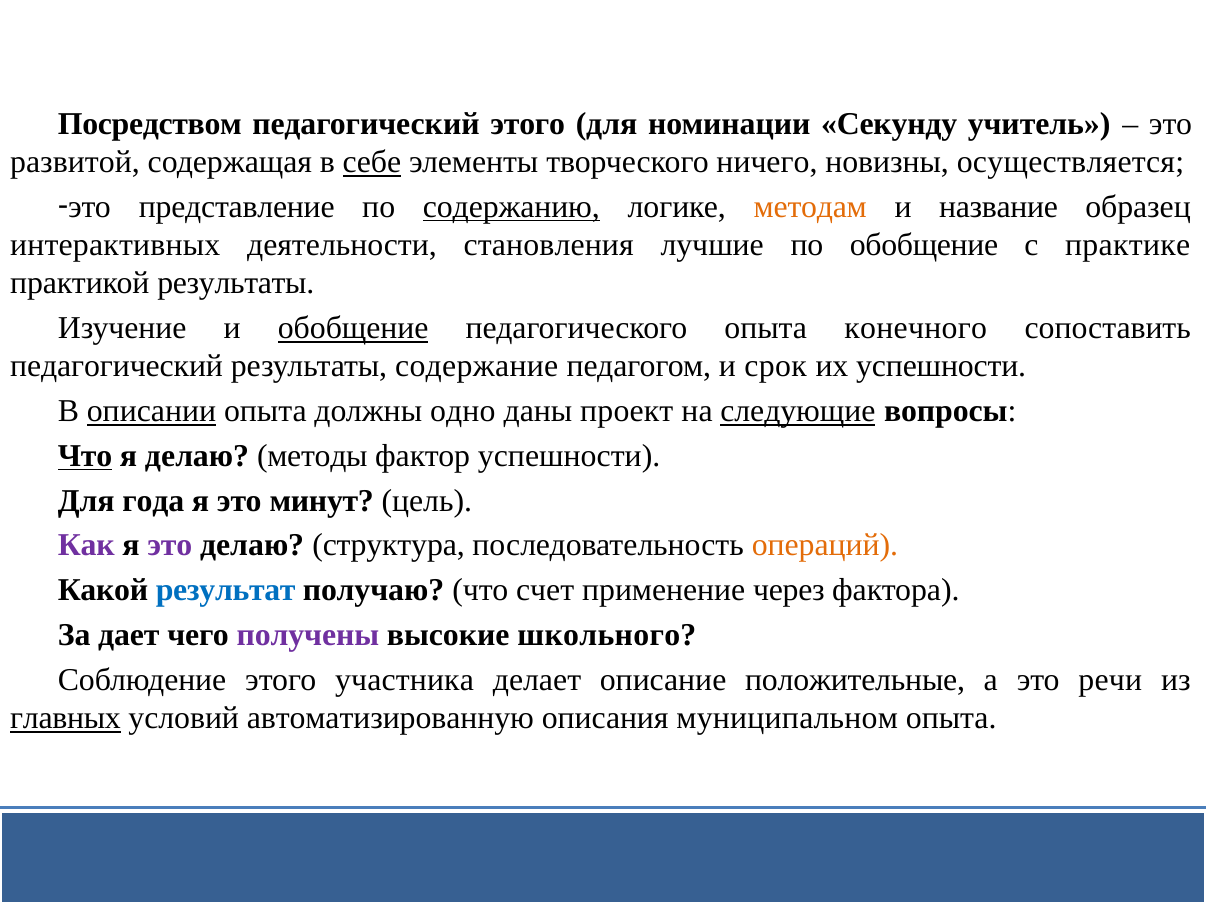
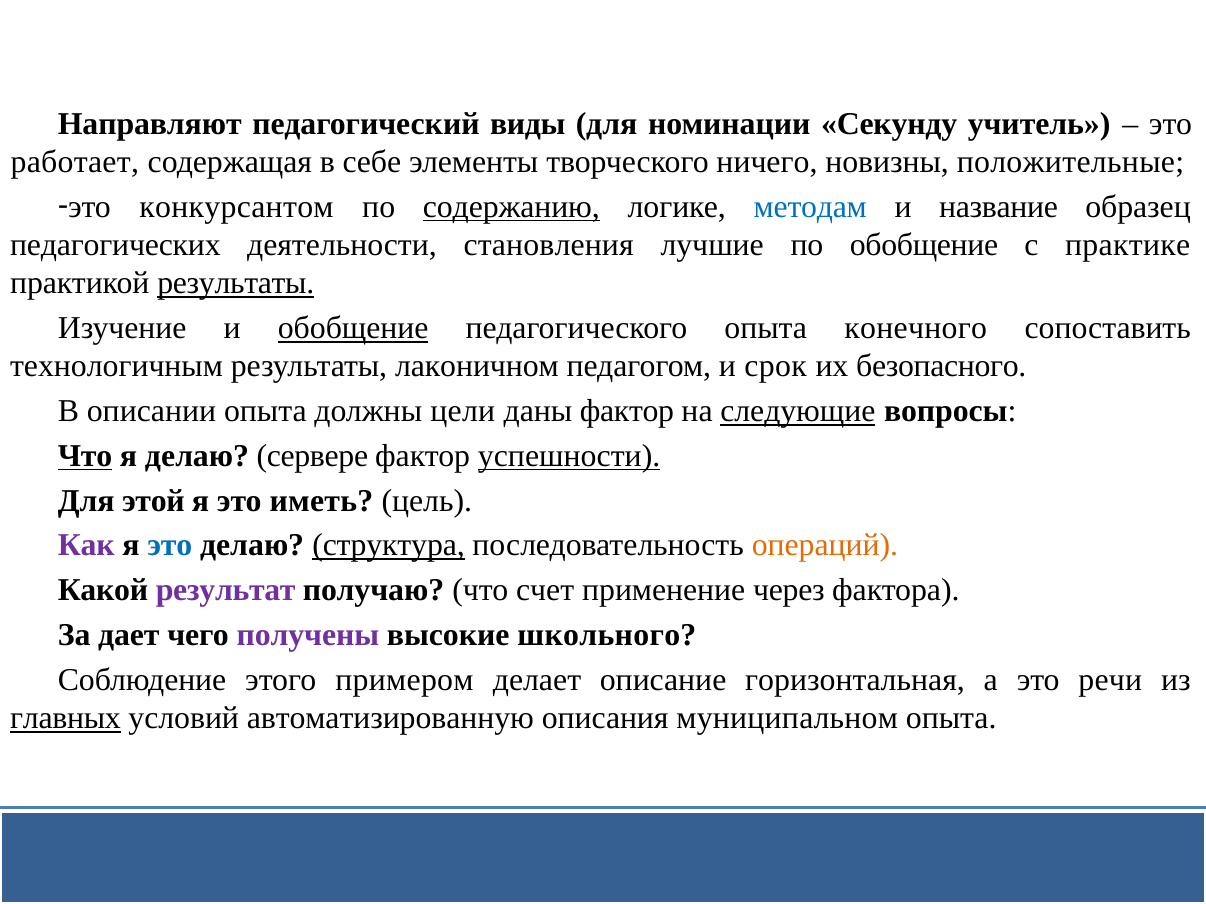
Посредством: Посредством -> Направляют
педагогический этого: этого -> виды
развитой: развитой -> работает
себе underline: present -> none
осуществляется: осуществляется -> положительные
представление: представление -> конкурсантом
методам colour: orange -> blue
интерактивных: интерактивных -> педагогических
результаты at (236, 283) underline: none -> present
педагогический at (117, 366): педагогический -> технологичным
содержание: содержание -> лаконичном
их успешности: успешности -> безопасного
описании underline: present -> none
одно: одно -> цели
даны проект: проект -> фактор
методы: методы -> сервере
успешности at (569, 456) underline: none -> present
года: года -> этой
минут: минут -> иметь
это at (170, 546) colour: purple -> blue
структура underline: none -> present
результат colour: blue -> purple
участника: участника -> примером
положительные: положительные -> горизонтальная
